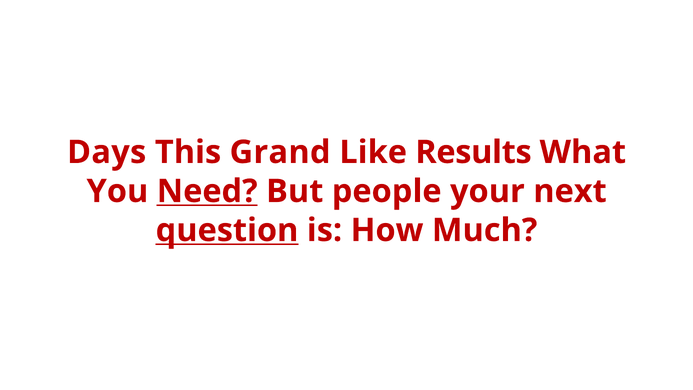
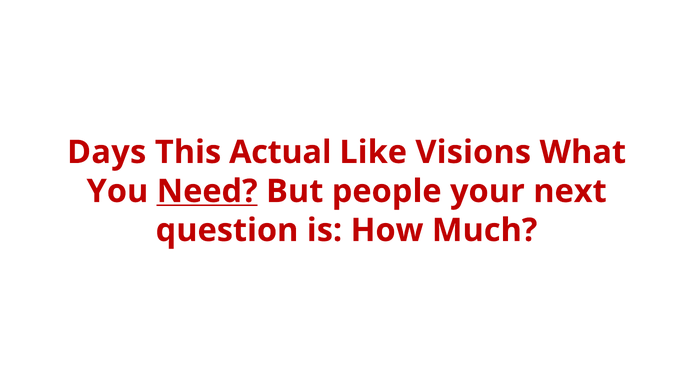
Grand: Grand -> Actual
Results: Results -> Visions
question underline: present -> none
